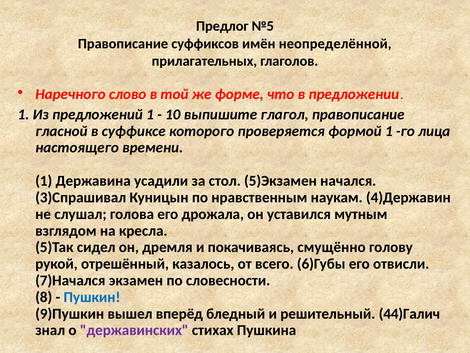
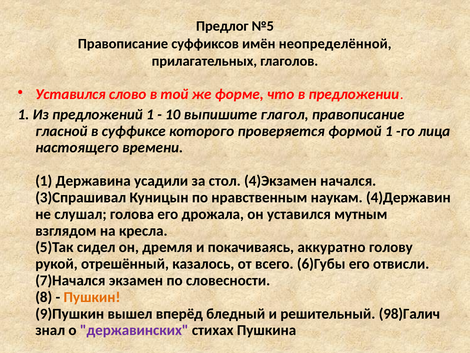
Наречного at (70, 94): Наречного -> Уставился
5)Экзамен: 5)Экзамен -> 4)Экзамен
смущённо: смущённо -> аккуратно
Пушкин colour: blue -> orange
44)Галич: 44)Галич -> 98)Галич
